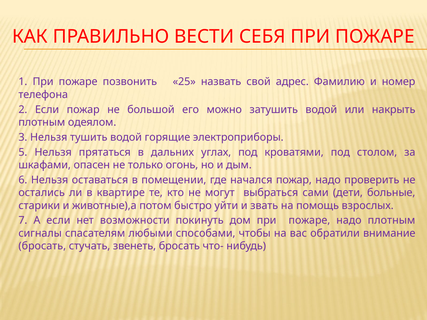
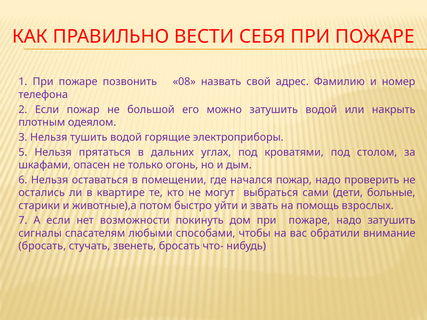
25: 25 -> 08
надо плотным: плотным -> затушить
